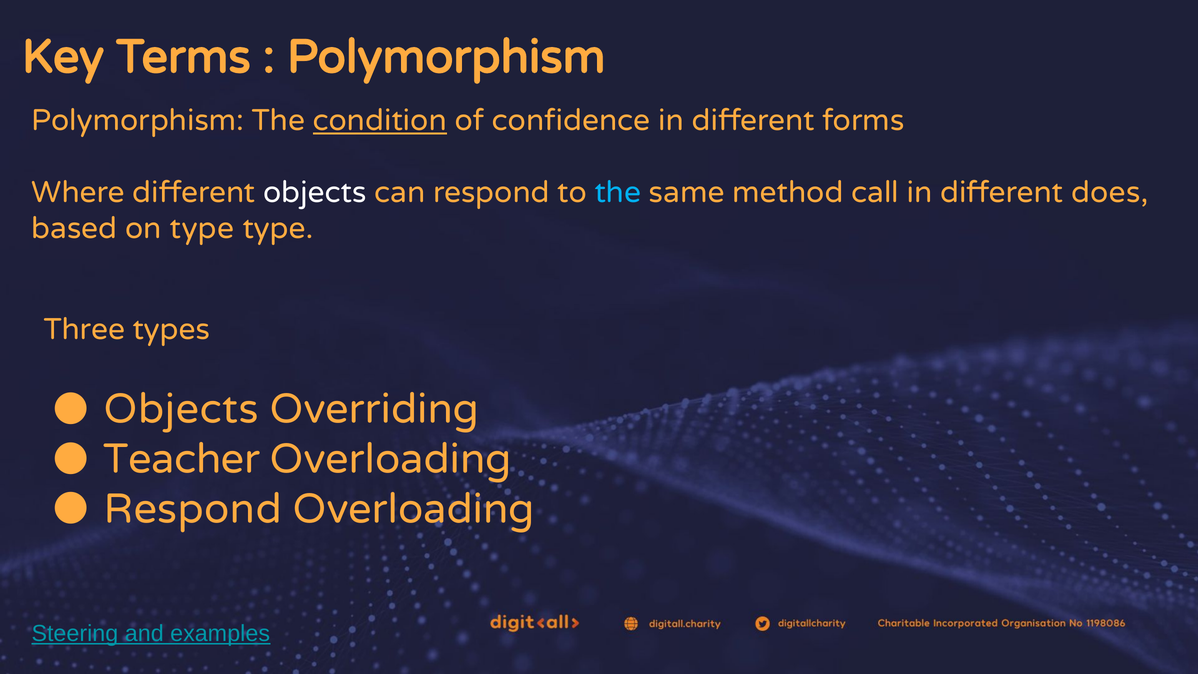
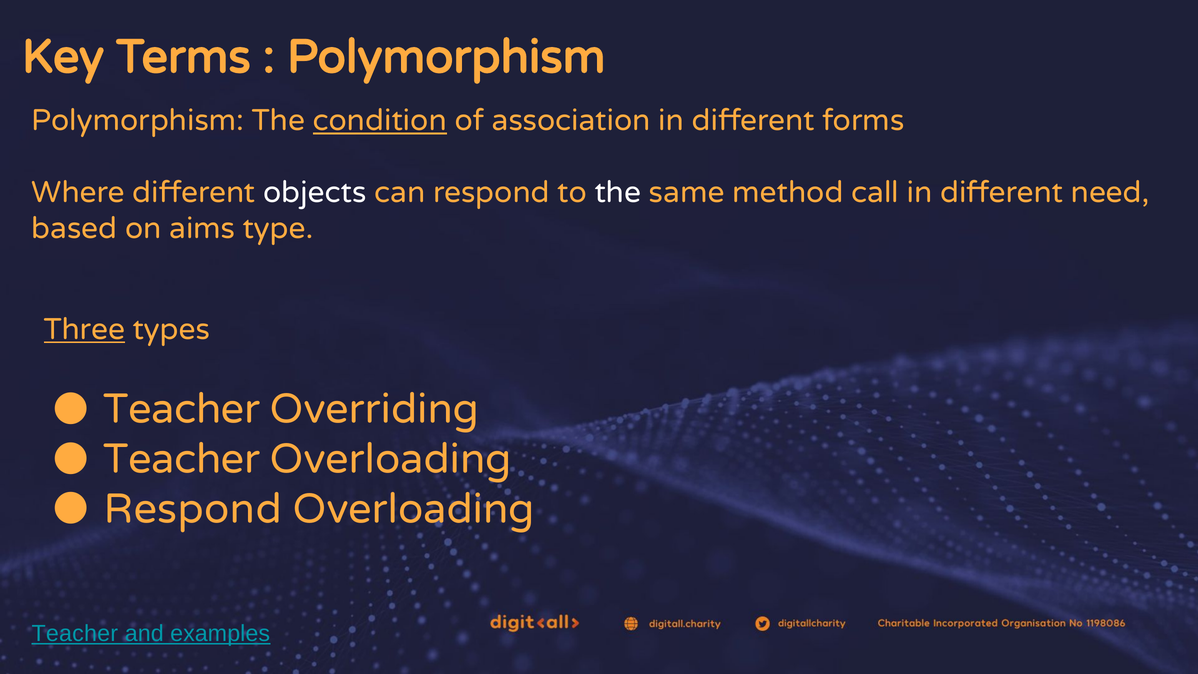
confidence: confidence -> association
the at (618, 192) colour: light blue -> white
does: does -> need
on type: type -> aims
Three underline: none -> present
Objects at (181, 409): Objects -> Teacher
Steering at (75, 633): Steering -> Teacher
